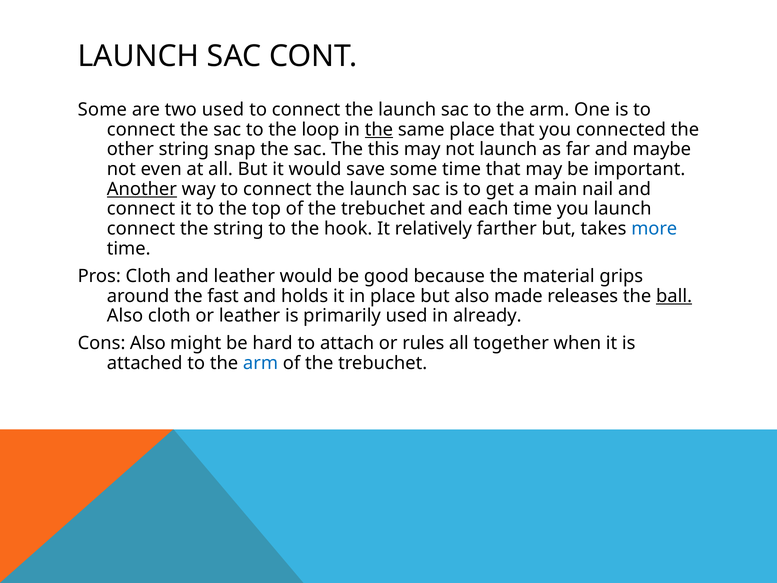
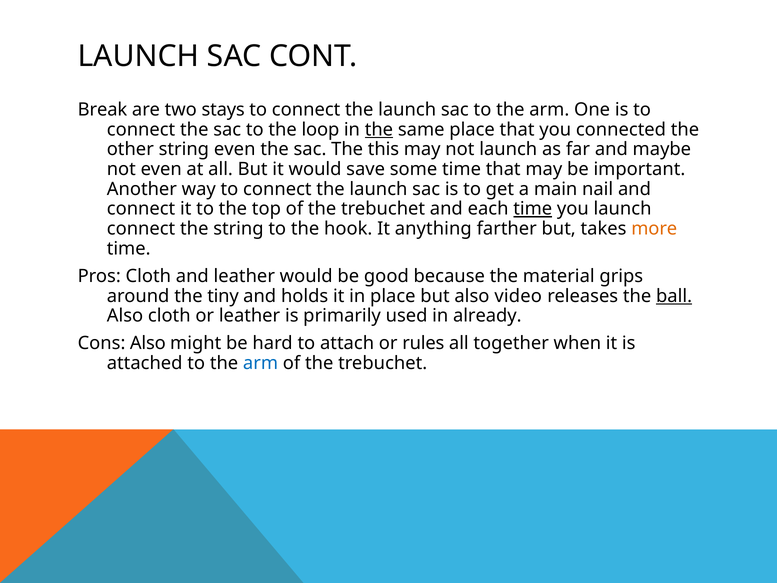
Some at (102, 110): Some -> Break
two used: used -> stays
string snap: snap -> even
Another underline: present -> none
time at (533, 209) underline: none -> present
relatively: relatively -> anything
more colour: blue -> orange
fast: fast -> tiny
made: made -> video
